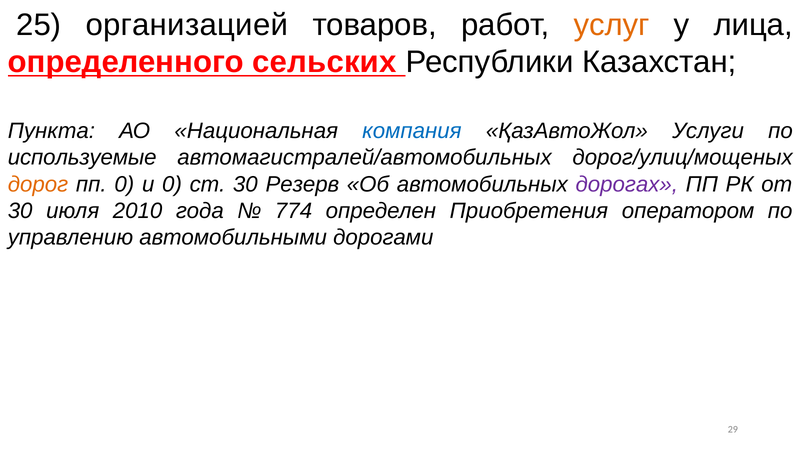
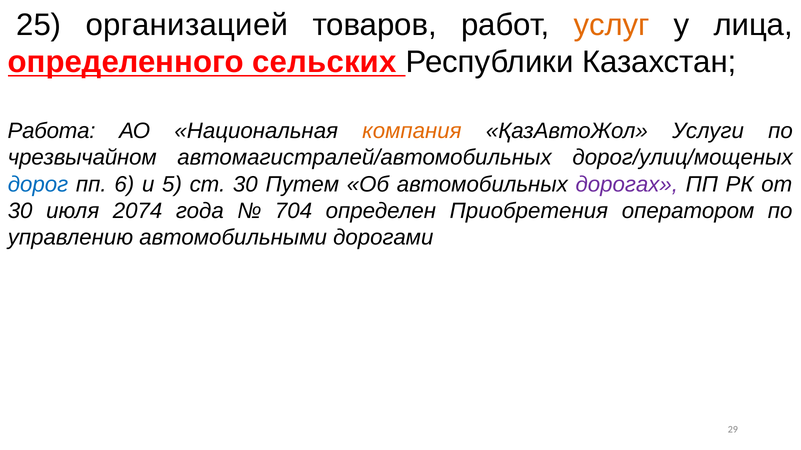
Пункта: Пункта -> Работа
компания colour: blue -> orange
используемые: используемые -> чрезвычайном
дорог colour: orange -> blue
пп 0: 0 -> 6
и 0: 0 -> 5
Резерв: Резерв -> Путем
2010: 2010 -> 2074
774: 774 -> 704
